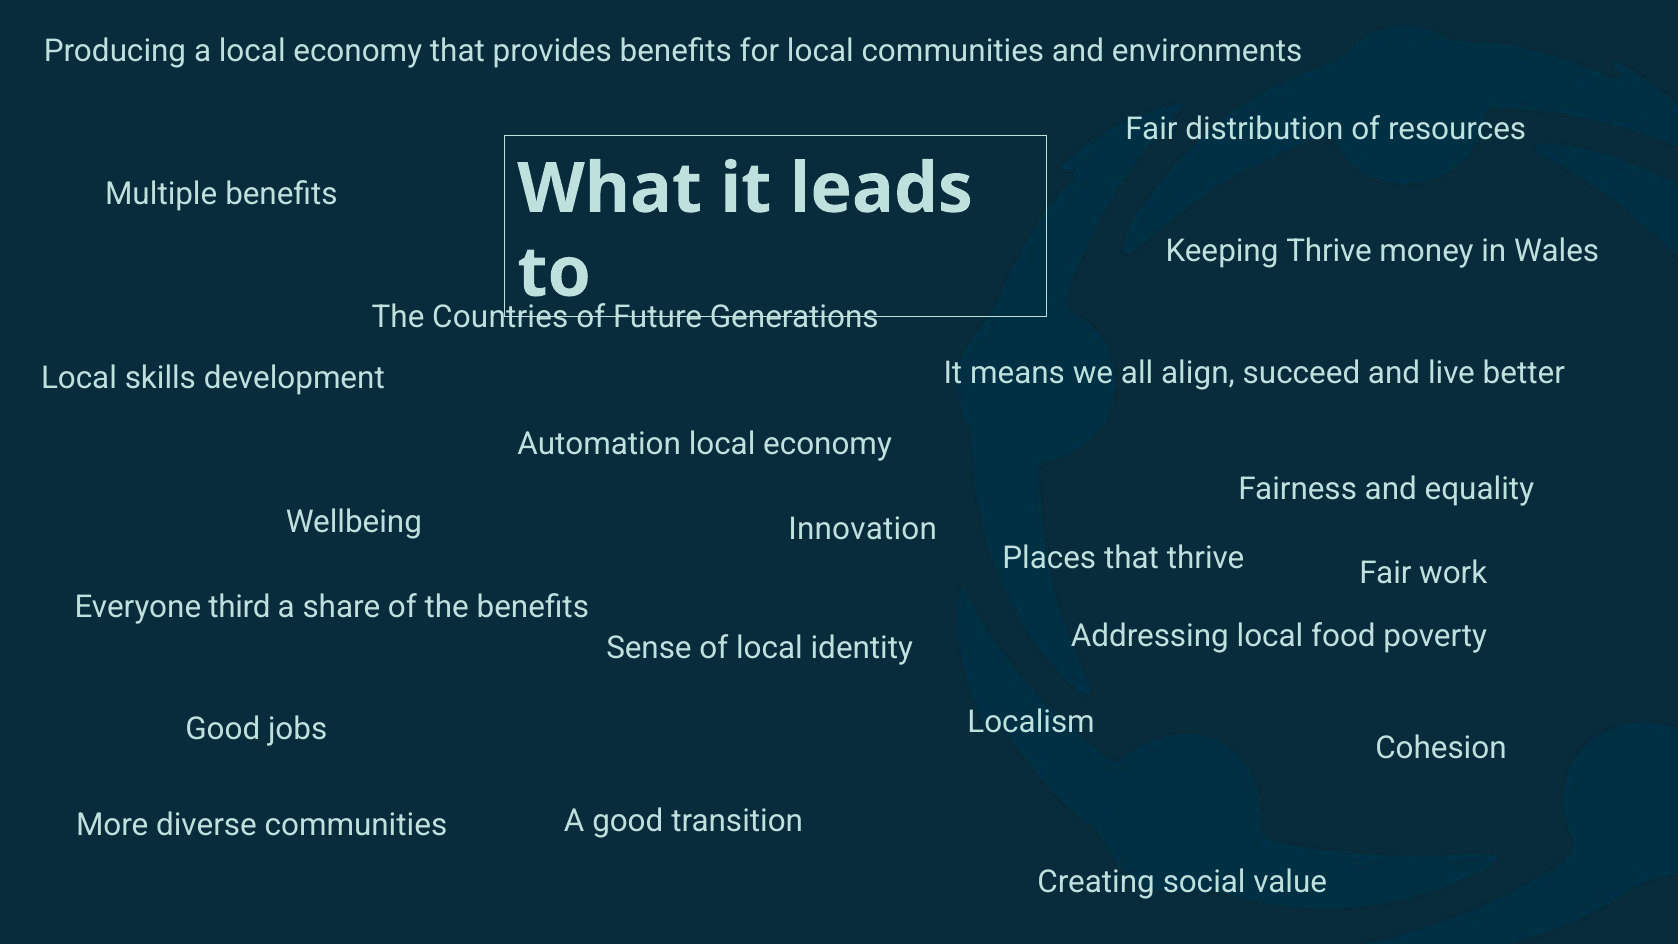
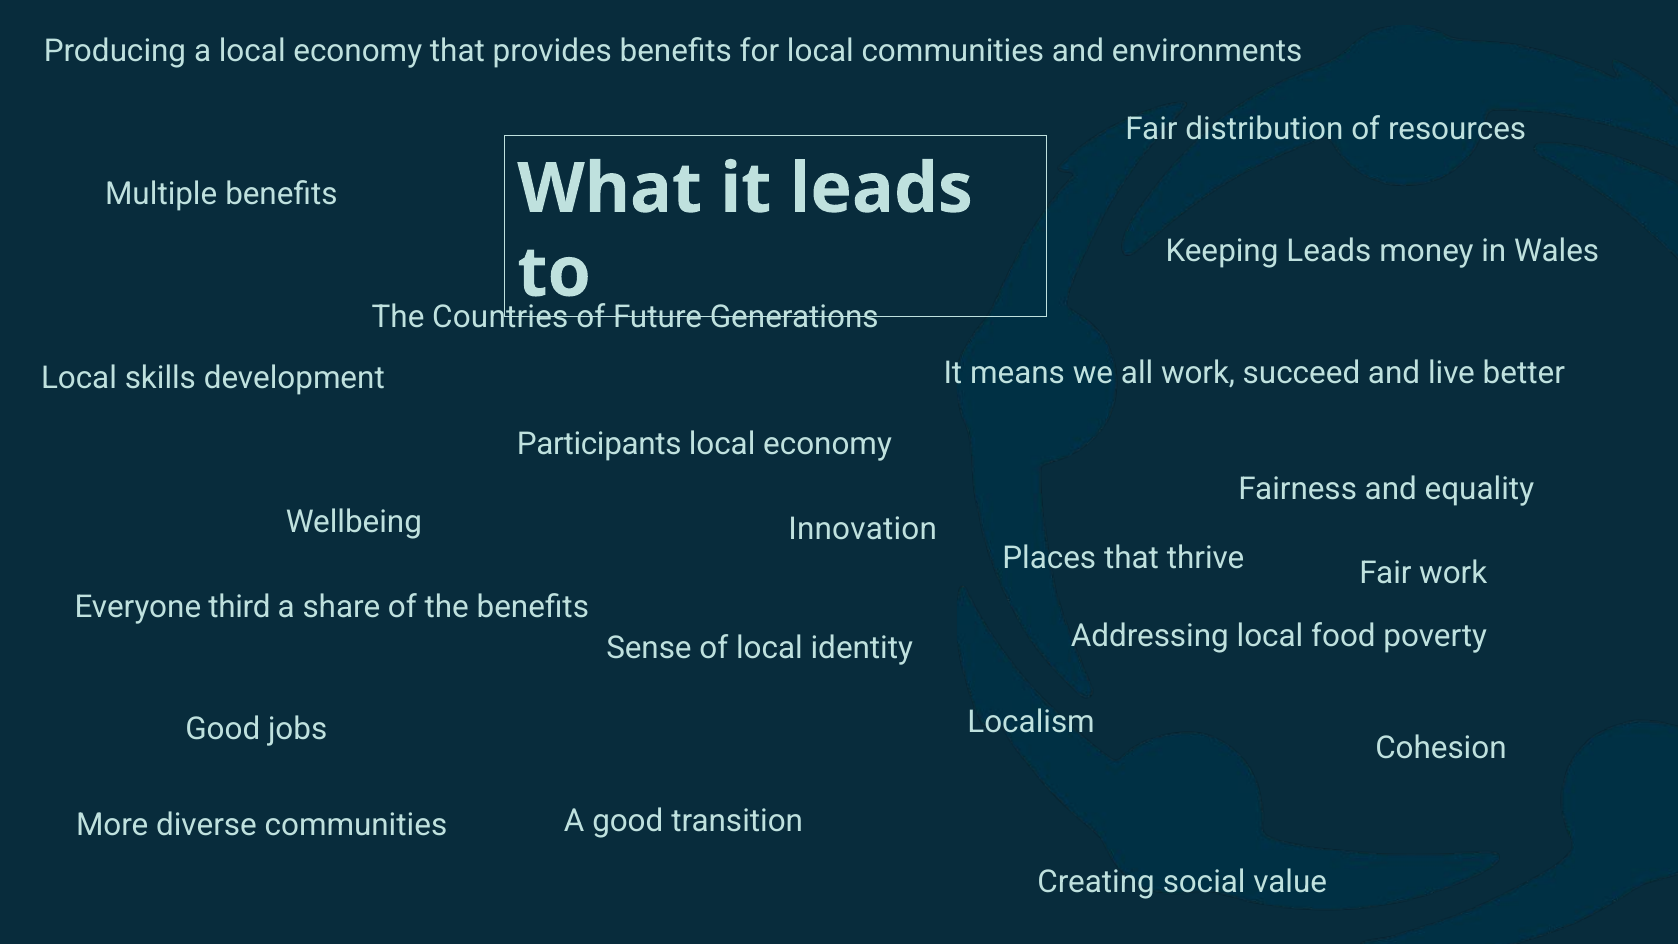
Keeping Thrive: Thrive -> Leads
all align: align -> work
Automation: Automation -> Participants
